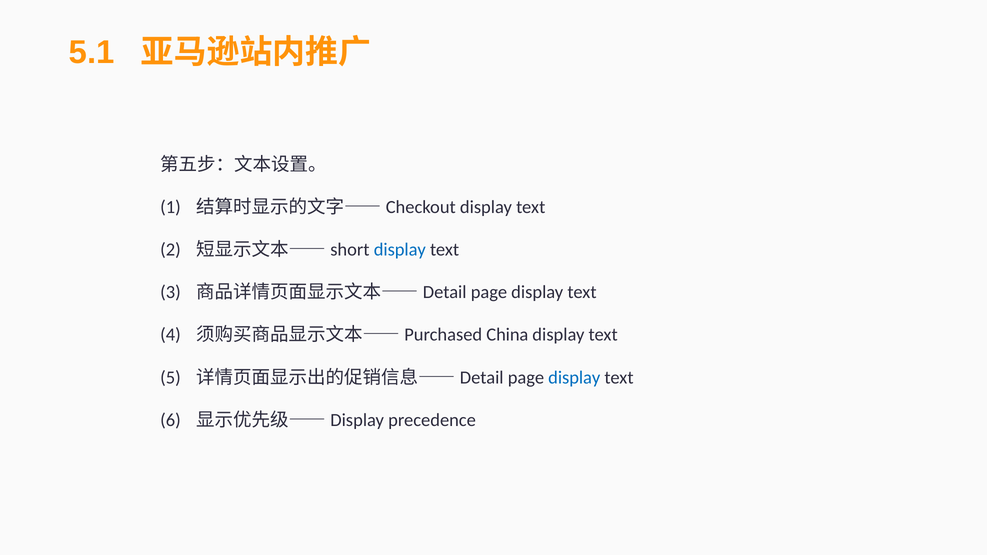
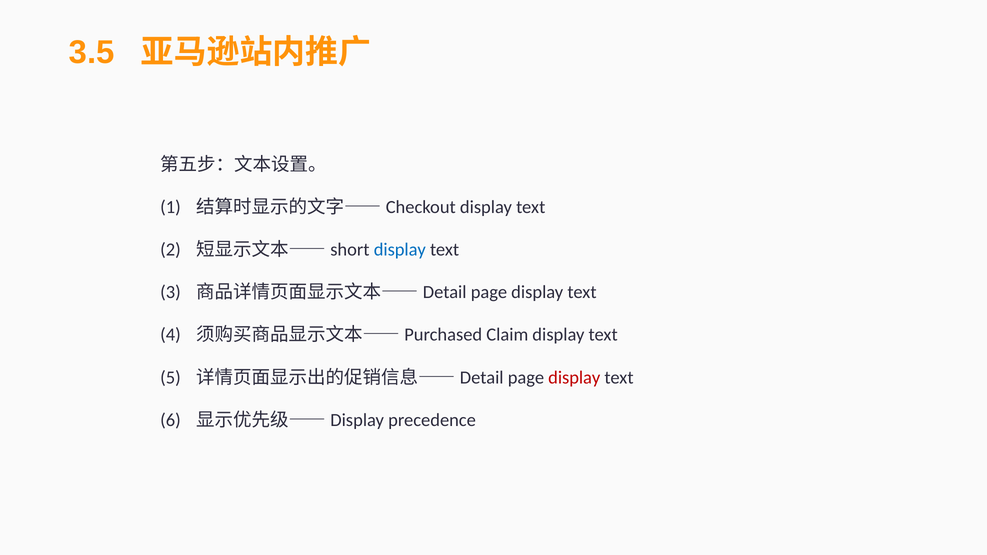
5.1: 5.1 -> 3.5
China: China -> Claim
display at (574, 378) colour: blue -> red
